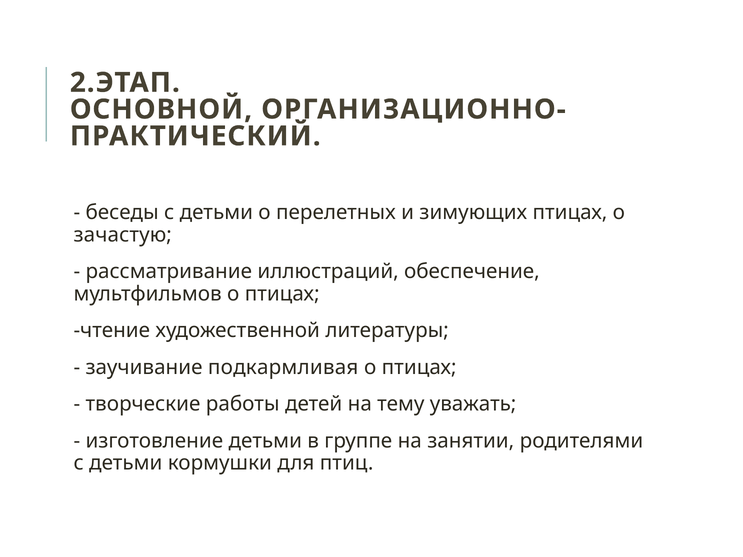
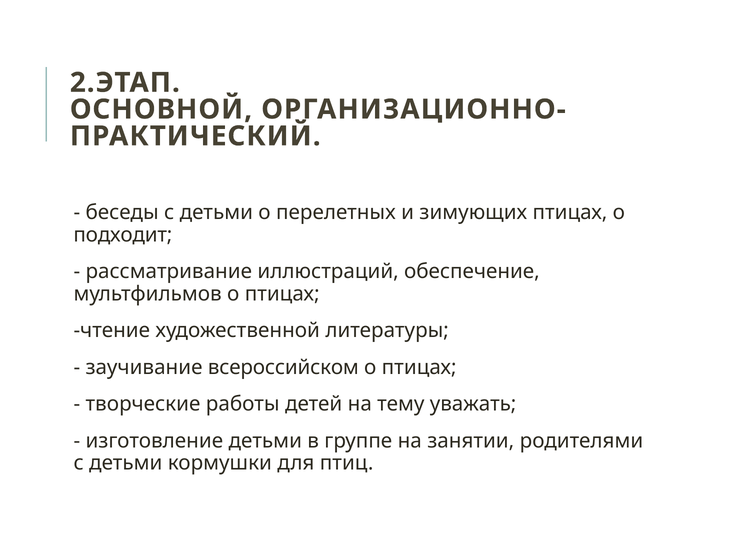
зачастую: зачастую -> подходит
подкармливая: подкармливая -> всероссийском
